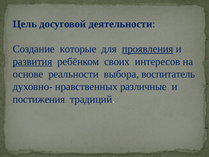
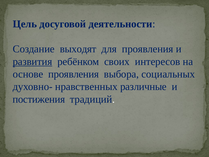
которые: которые -> выходят
проявления at (148, 49) underline: present -> none
основе реальности: реальности -> проявления
воспитатель: воспитатель -> социальных
